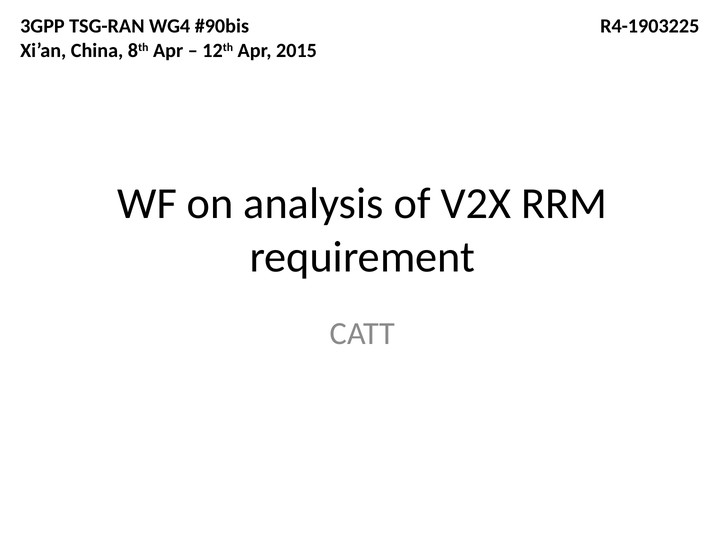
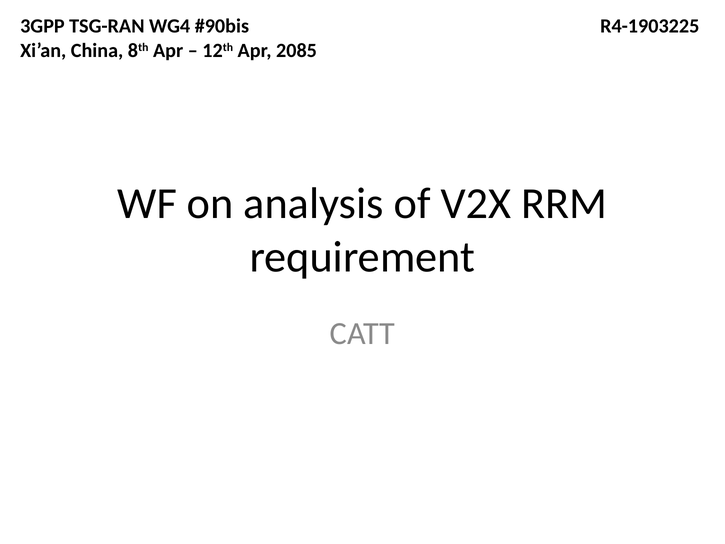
2015: 2015 -> 2085
